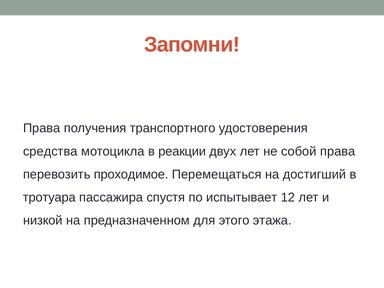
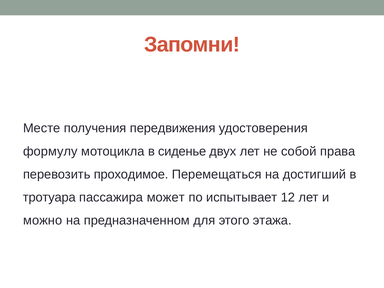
Права at (42, 128): Права -> Месте
транспортного: транспортного -> передвижения
средства: средства -> формулу
реакции: реакции -> сиденье
спустя: спустя -> может
низкой: низкой -> можно
